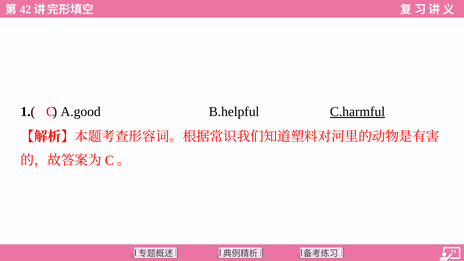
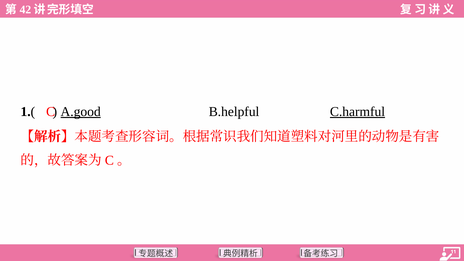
A.good underline: none -> present
